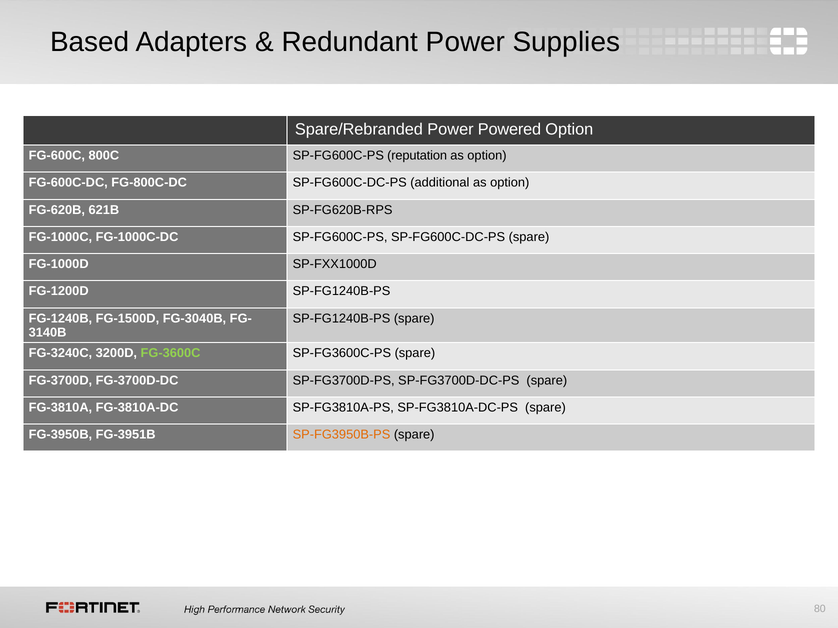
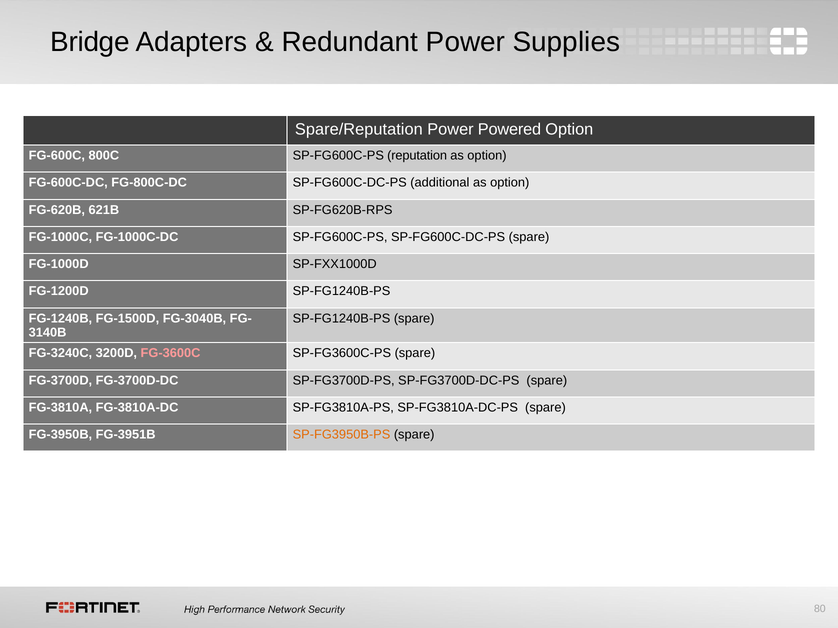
Based: Based -> Bridge
Spare/Rebranded: Spare/Rebranded -> Spare/Reputation
FG-3600C colour: light green -> pink
